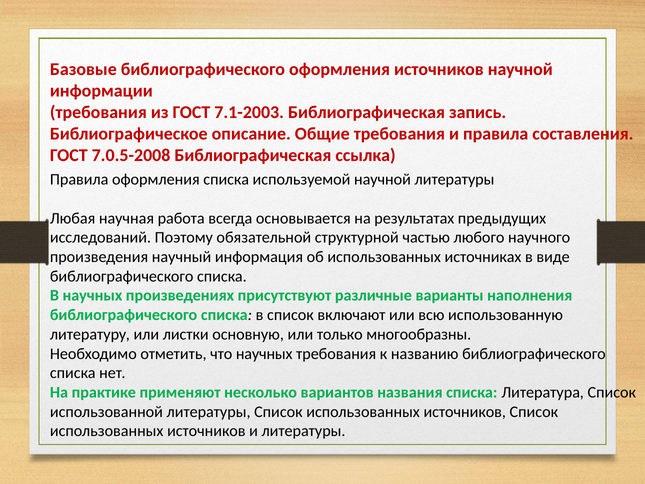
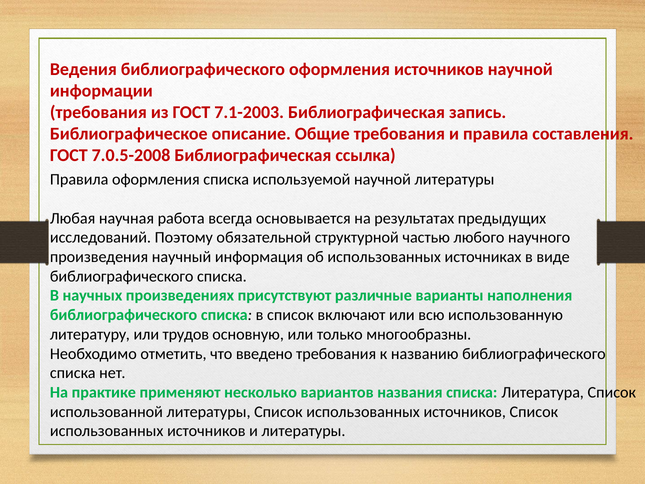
Базовые: Базовые -> Ведения
листки: листки -> трудов
что научных: научных -> введено
